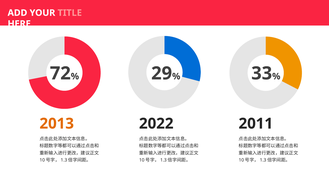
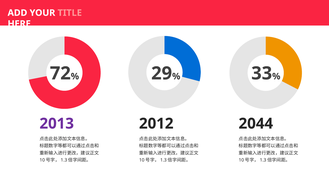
2013 colour: orange -> purple
2022: 2022 -> 2012
2011: 2011 -> 2044
